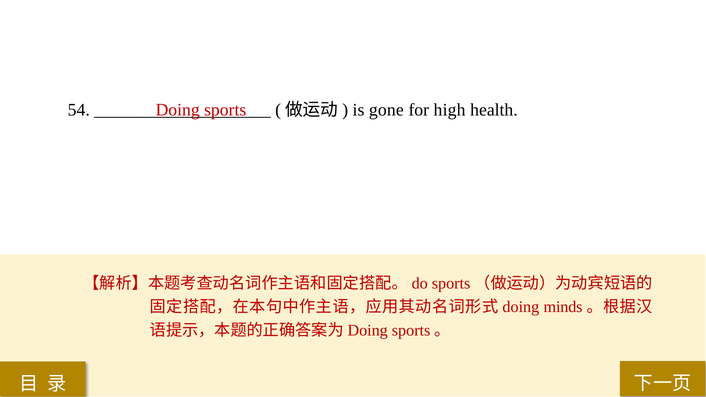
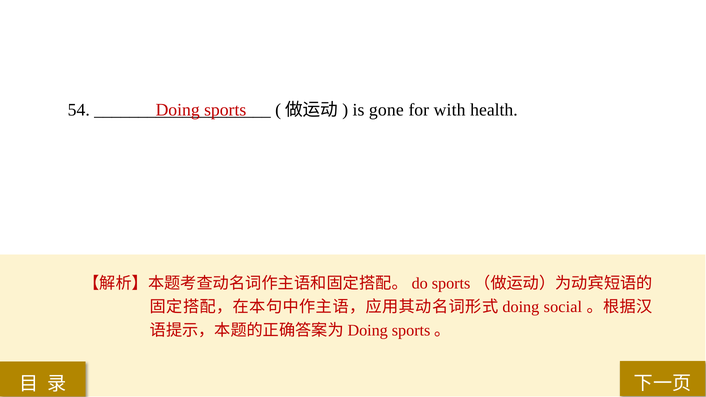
high: high -> with
minds: minds -> social
